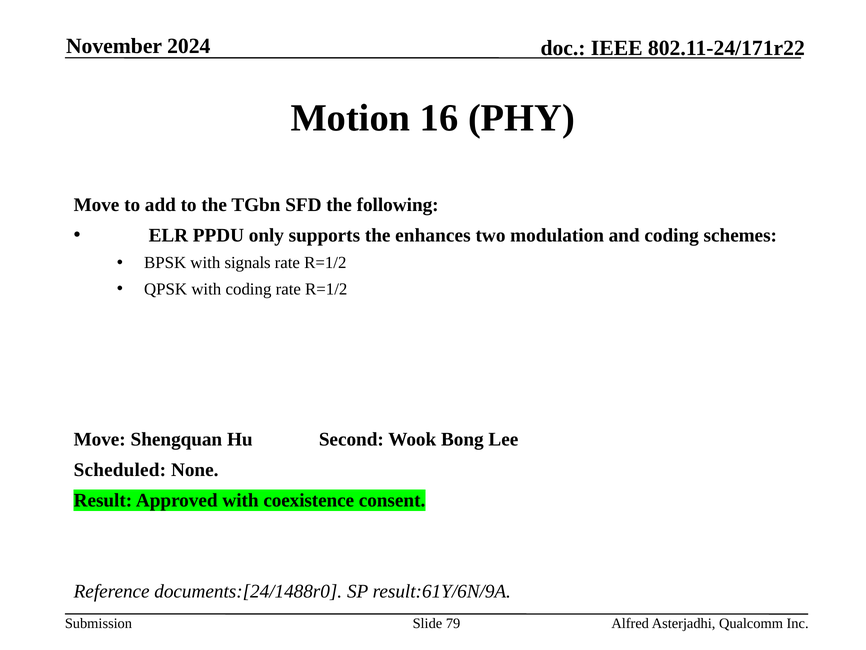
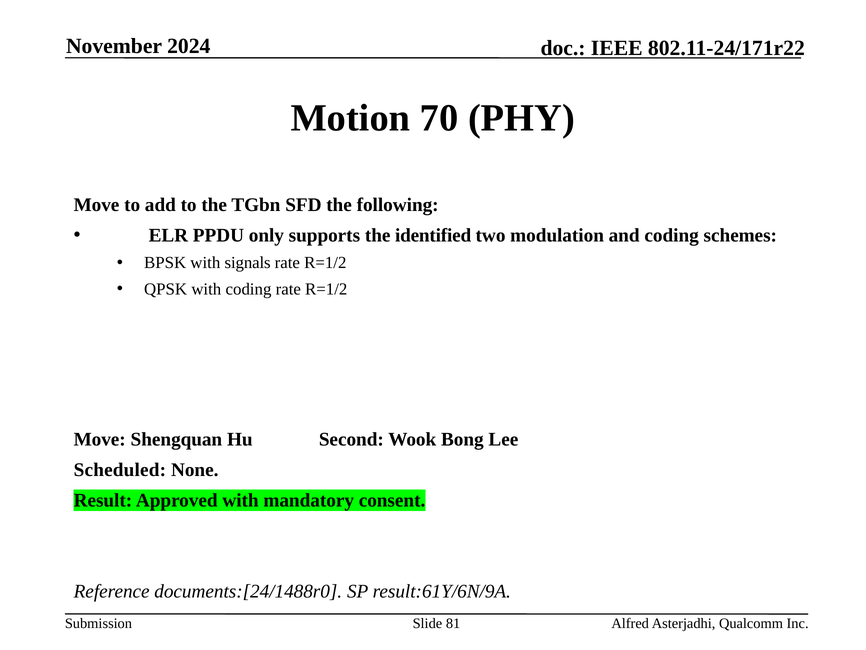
16: 16 -> 70
enhances: enhances -> identified
coexistence: coexistence -> mandatory
79: 79 -> 81
